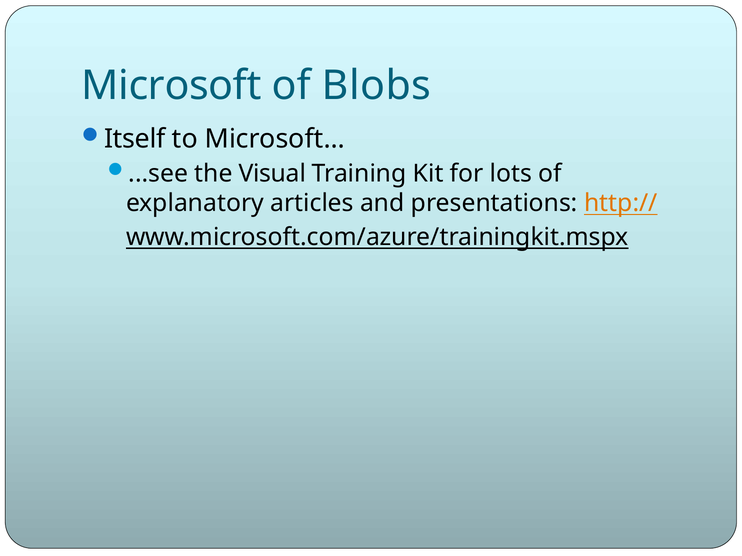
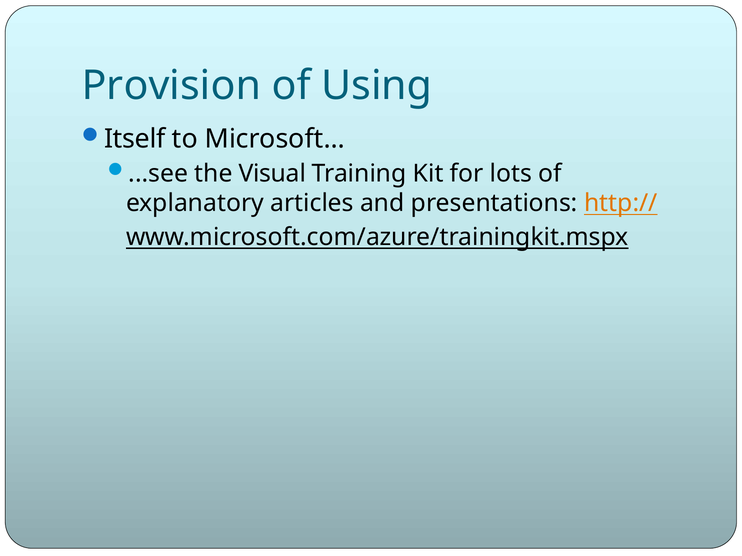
Microsoft at (172, 86): Microsoft -> Provision
Blobs: Blobs -> Using
